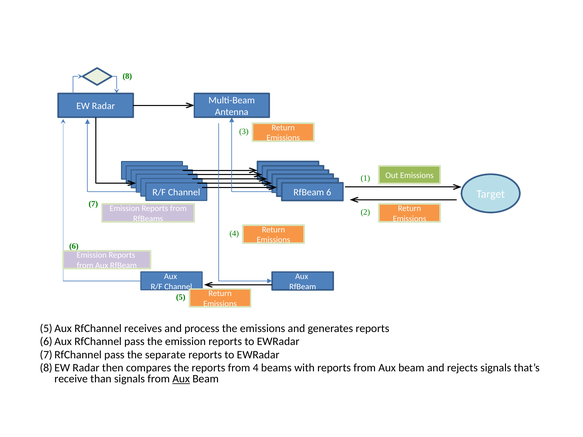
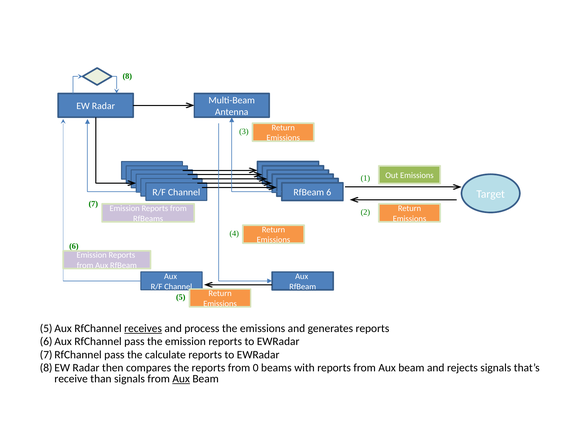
receives underline: none -> present
separate: separate -> calculate
from 4: 4 -> 0
